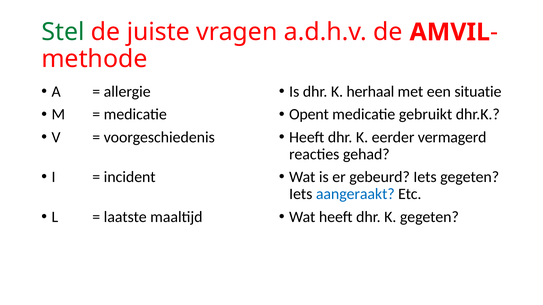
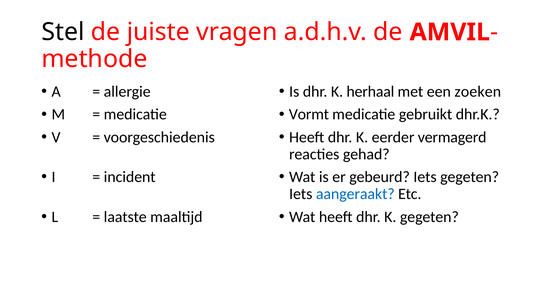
Stel colour: green -> black
situatie: situatie -> zoeken
Opent: Opent -> Vormt
